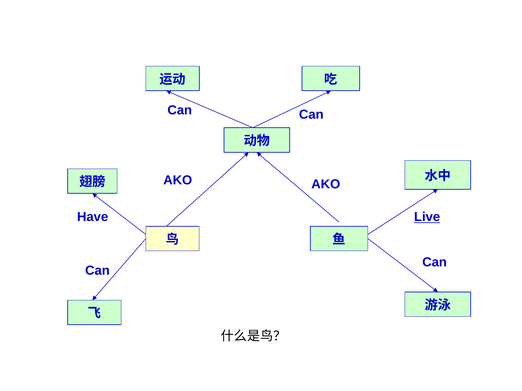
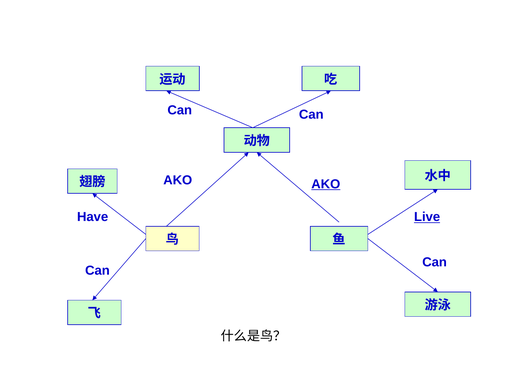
AKO at (326, 184) underline: none -> present
